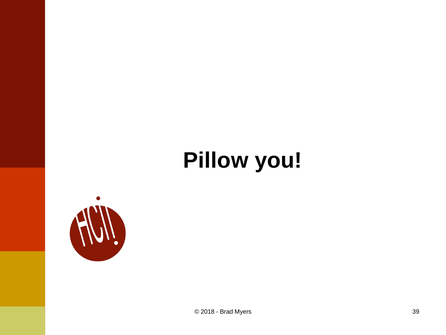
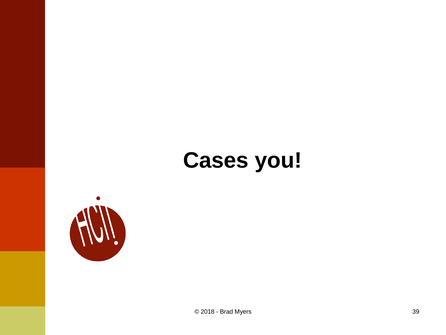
Pillow: Pillow -> Cases
